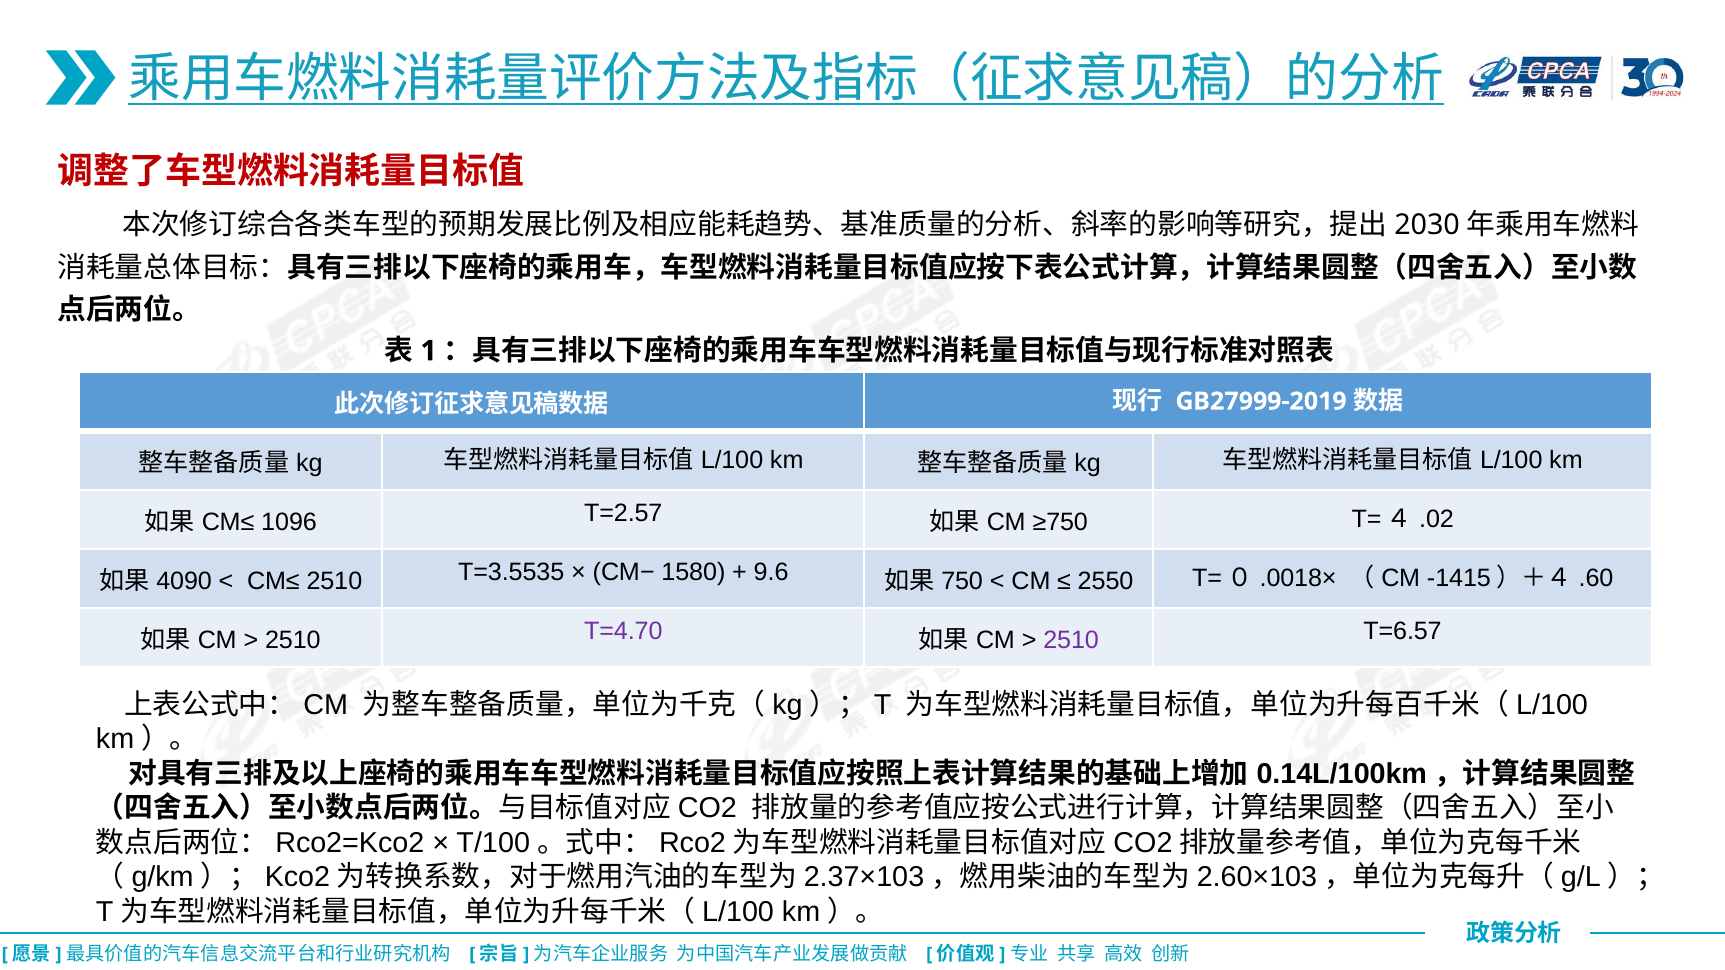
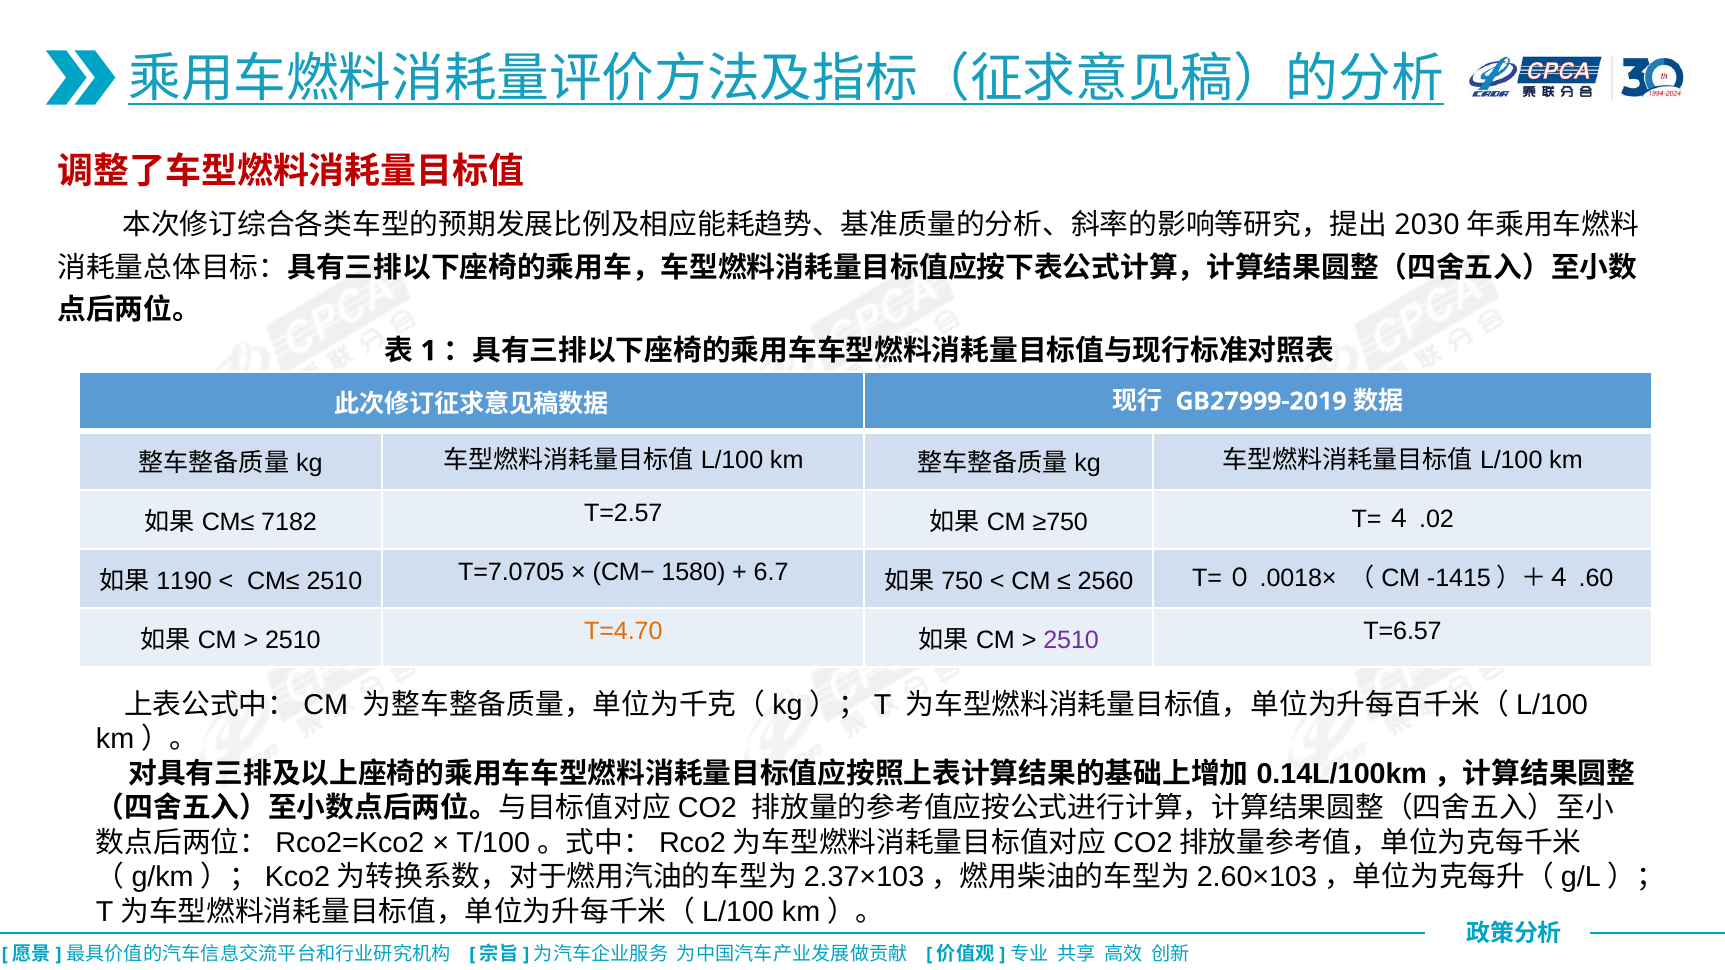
1096: 1096 -> 7182
4090: 4090 -> 1190
T=3.5535: T=3.5535 -> T=7.0705
9.6: 9.6 -> 6.7
2550: 2550 -> 2560
T=4.70 colour: purple -> orange
